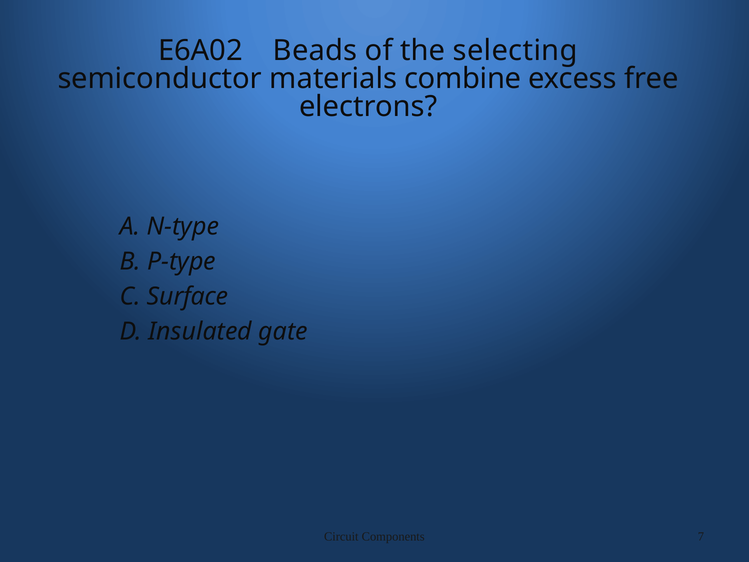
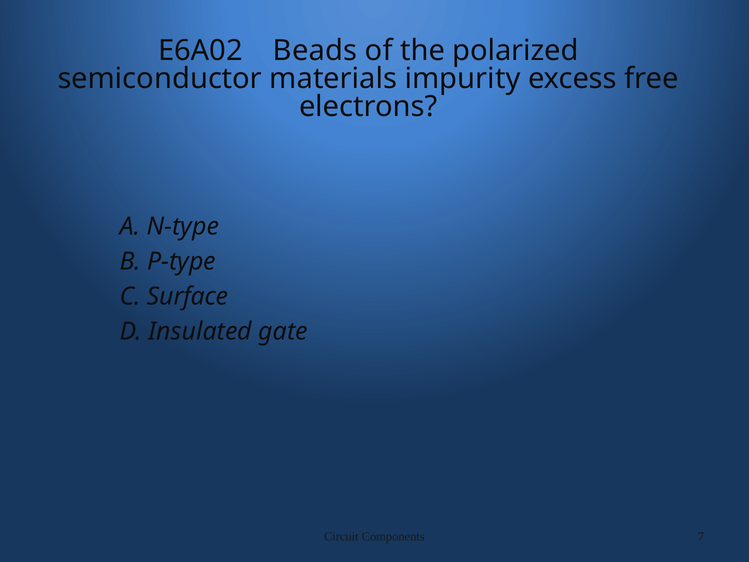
selecting: selecting -> polarized
combine: combine -> impurity
